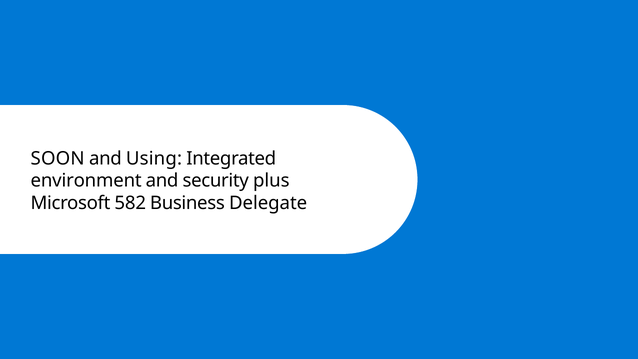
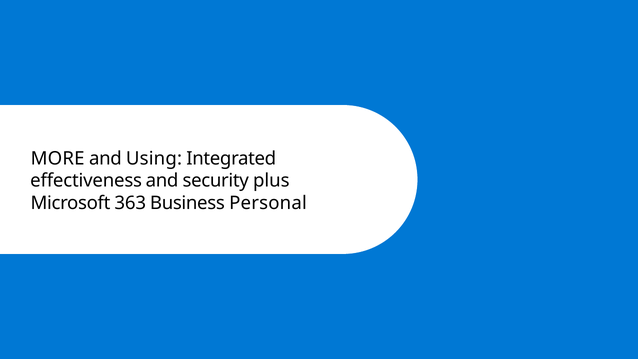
SOON: SOON -> MORE
environment: environment -> effectiveness
582: 582 -> 363
Delegate: Delegate -> Personal
